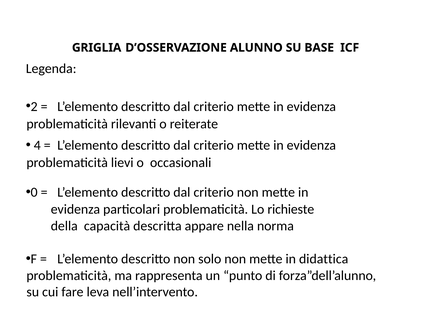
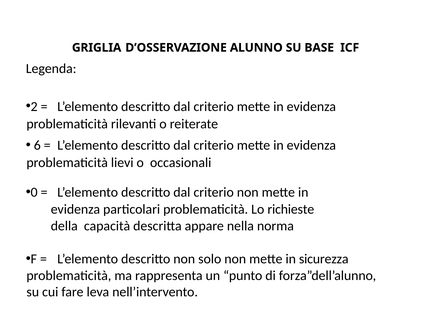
4: 4 -> 6
didattica: didattica -> sicurezza
